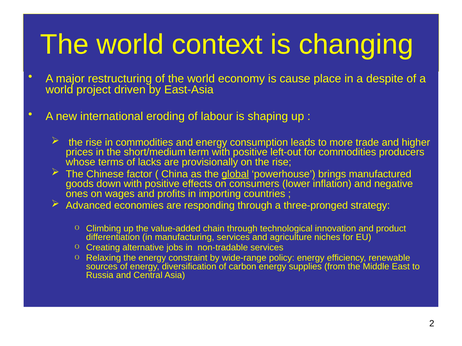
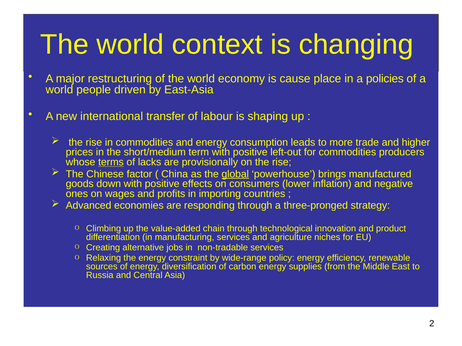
despite: despite -> policies
project: project -> people
eroding: eroding -> transfer
terms underline: none -> present
